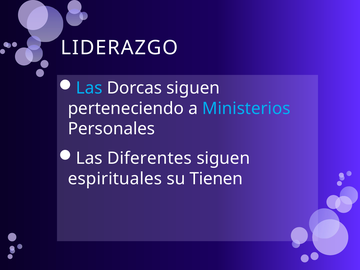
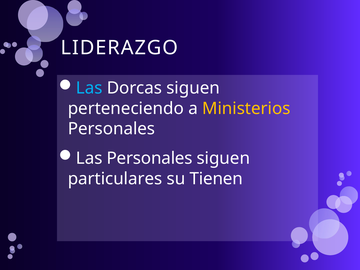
Ministerios colour: light blue -> yellow
Las Diferentes: Diferentes -> Personales
espirituales: espirituales -> particulares
